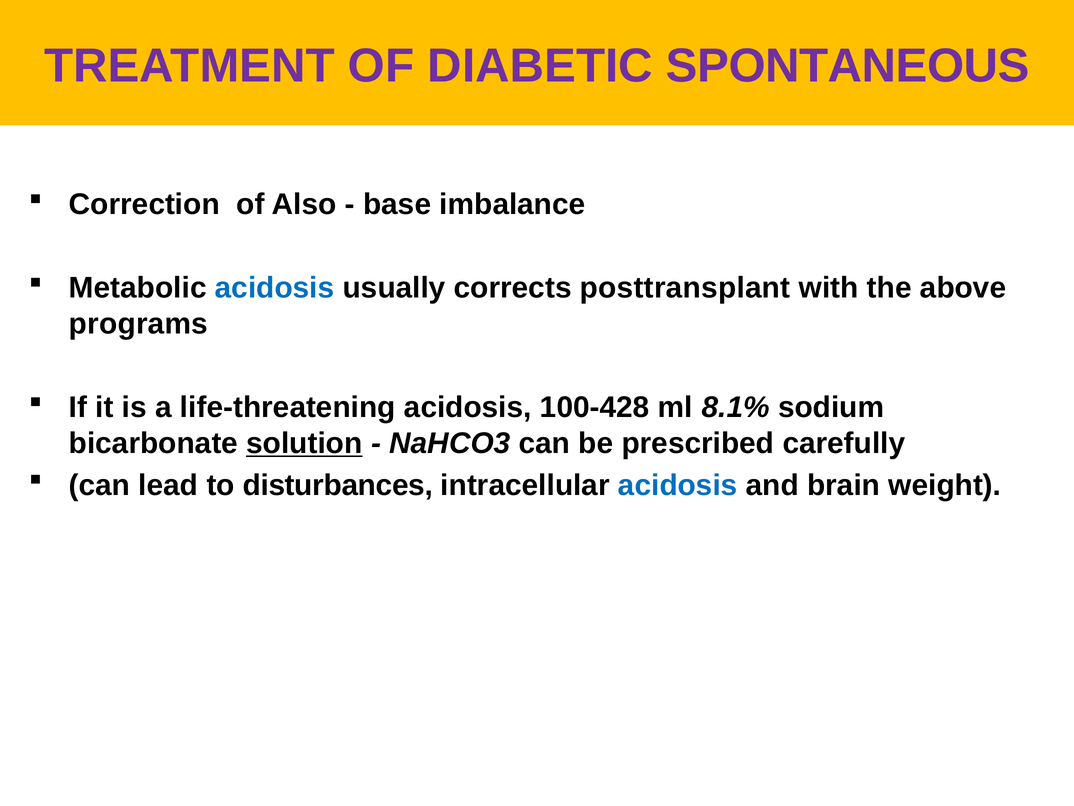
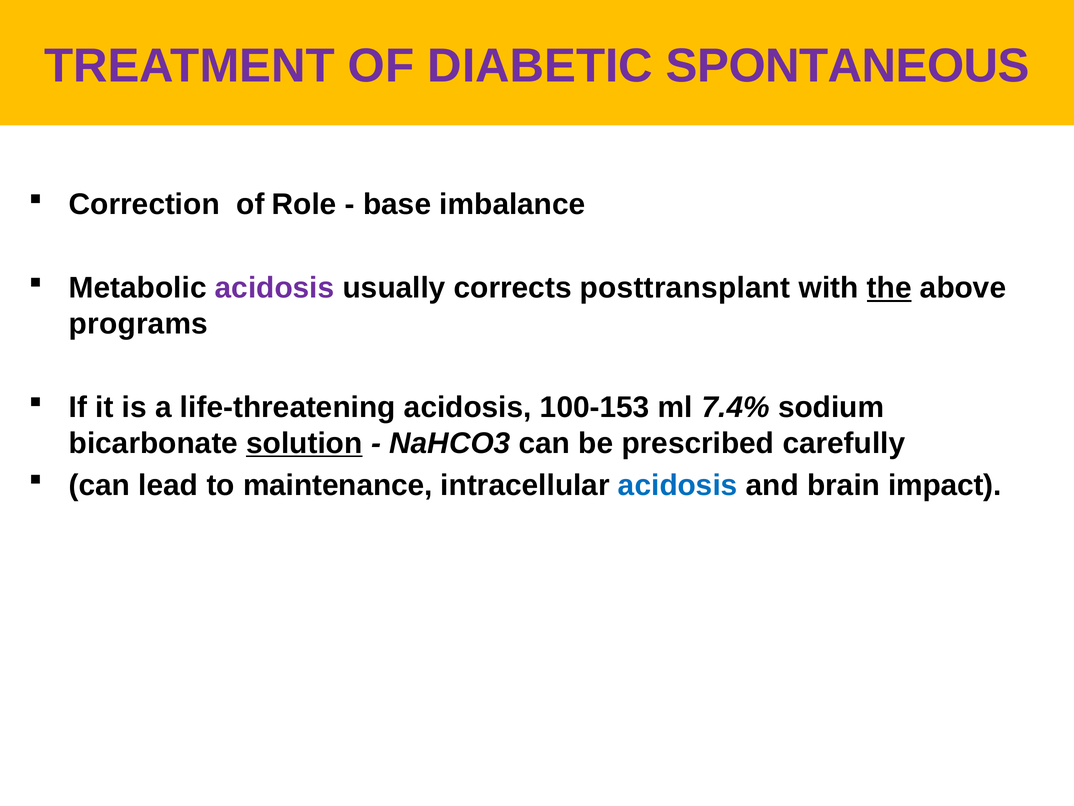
Also: Also -> Role
acidosis at (275, 288) colour: blue -> purple
the underline: none -> present
100-428: 100-428 -> 100-153
8.1%: 8.1% -> 7.4%
disturbances: disturbances -> maintenance
weight: weight -> impact
